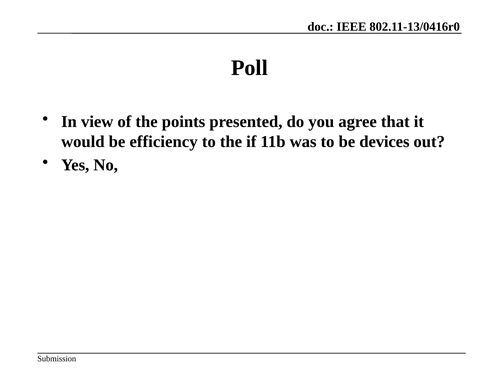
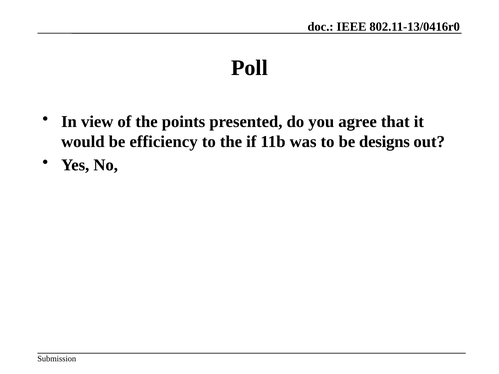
devices: devices -> designs
